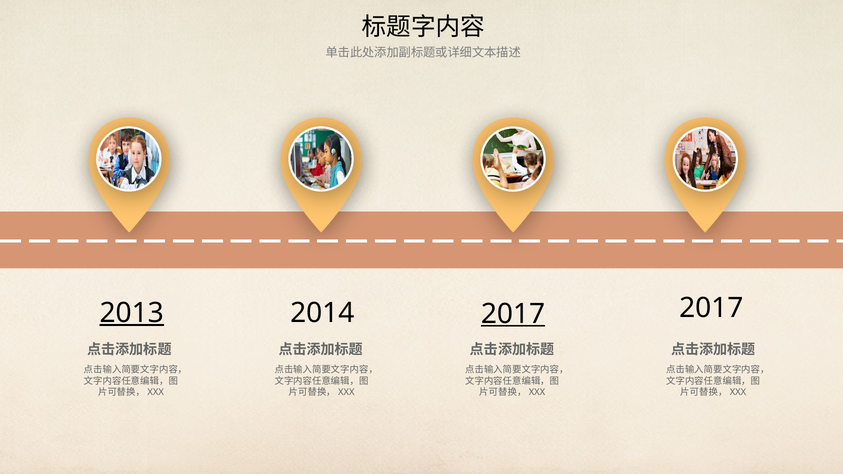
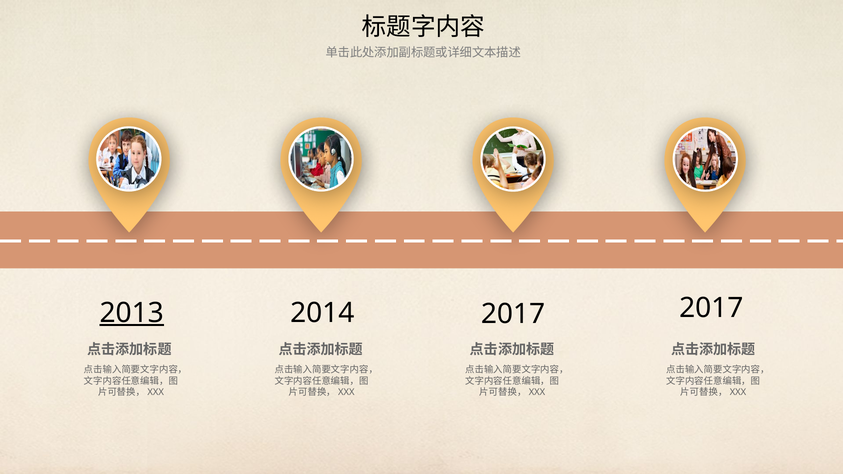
2017 at (513, 314) underline: present -> none
